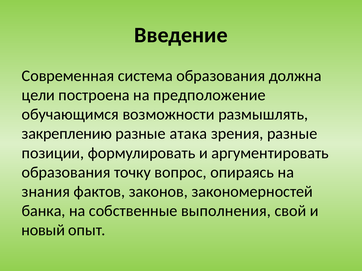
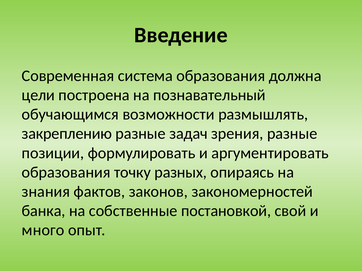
предположение: предположение -> познавательный
атака: атака -> задач
вопрос: вопрос -> разных
выполнения: выполнения -> постановкой
новый: новый -> много
